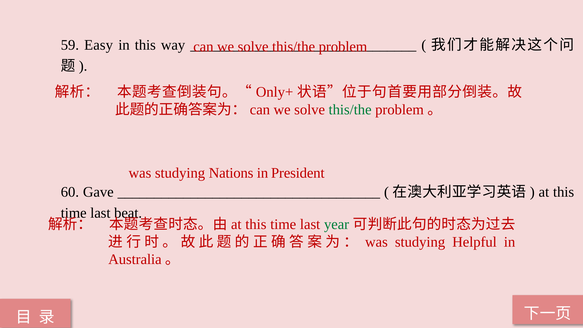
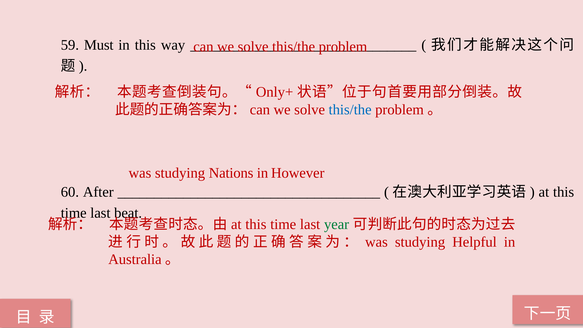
Easy: Easy -> Must
this/the at (350, 110) colour: green -> blue
President: President -> However
Gave: Gave -> After
